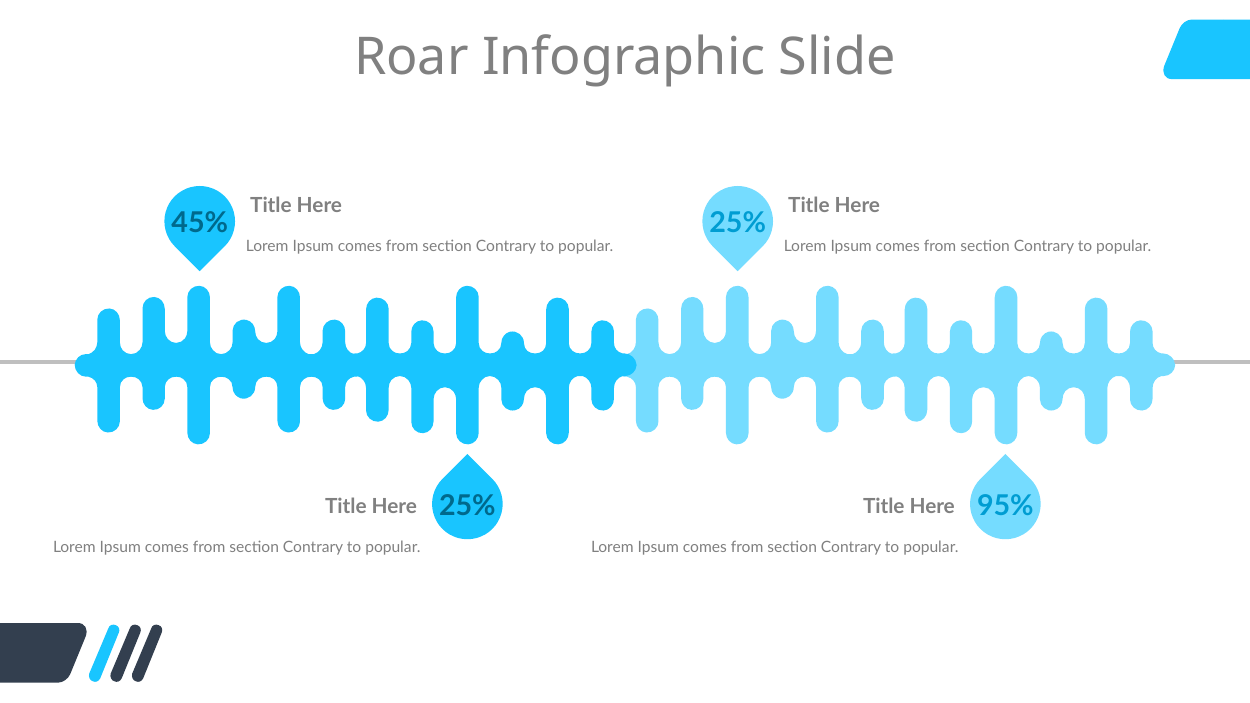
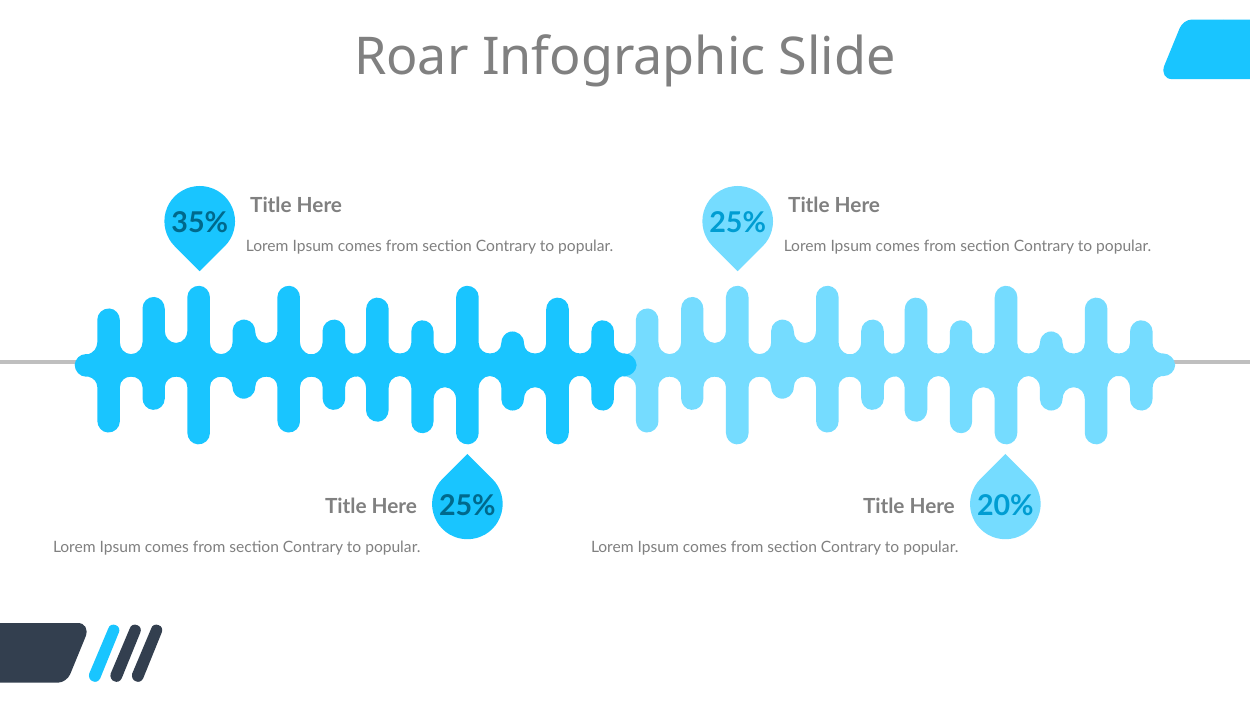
45%: 45% -> 35%
95%: 95% -> 20%
